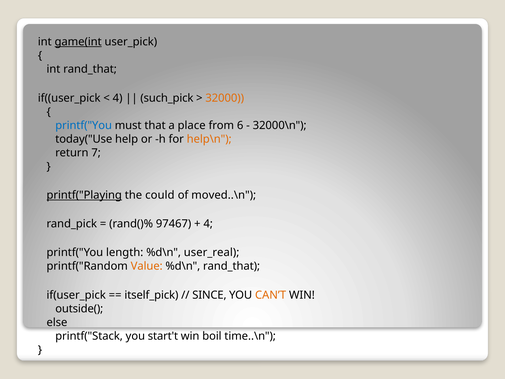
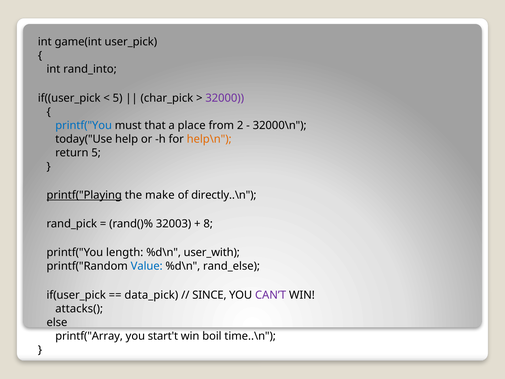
game(int underline: present -> none
int rand_that: rand_that -> rand_into
4 at (118, 98): 4 -> 5
such_pick: such_pick -> char_pick
32000 colour: orange -> purple
6: 6 -> 2
return 7: 7 -> 5
could: could -> make
moved..\n: moved..\n -> directly..\n
97467: 97467 -> 32003
4 at (208, 224): 4 -> 8
user_real: user_real -> user_with
Value colour: orange -> blue
%d\n rand_that: rand_that -> rand_else
itself_pick: itself_pick -> data_pick
CAN’T colour: orange -> purple
outside(: outside( -> attacks(
printf("Stack: printf("Stack -> printf("Array
